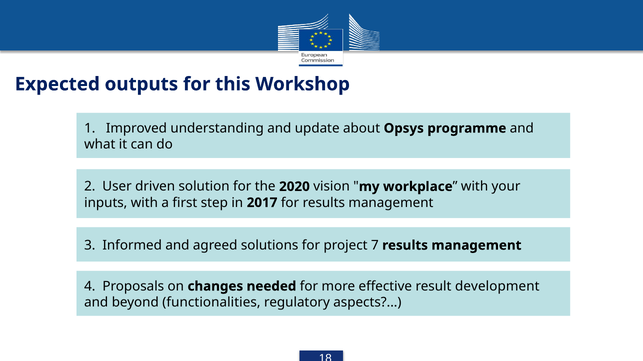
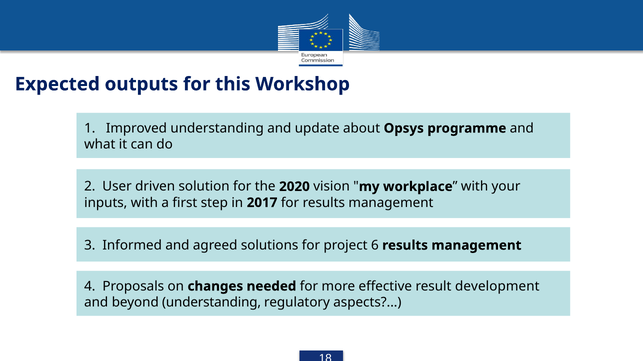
7: 7 -> 6
beyond functionalities: functionalities -> understanding
